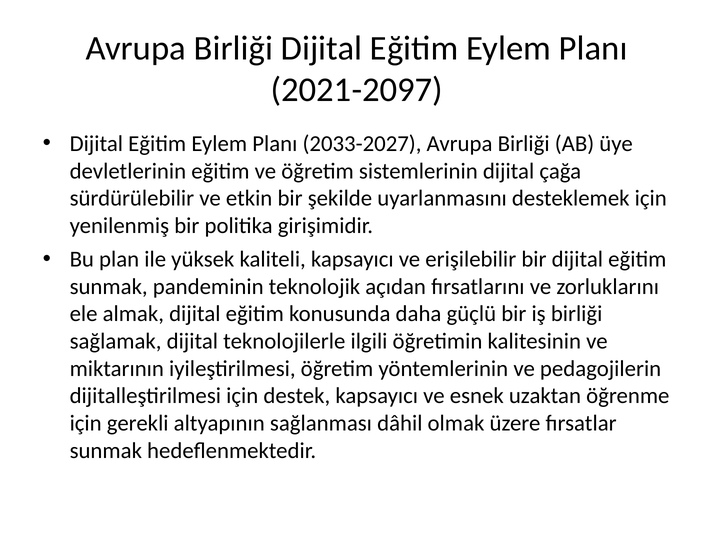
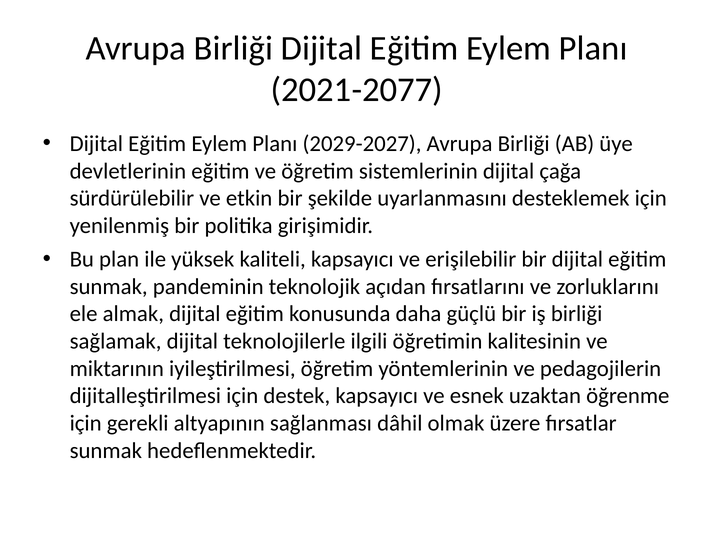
2021-2097: 2021-2097 -> 2021-2077
2033-2027: 2033-2027 -> 2029-2027
